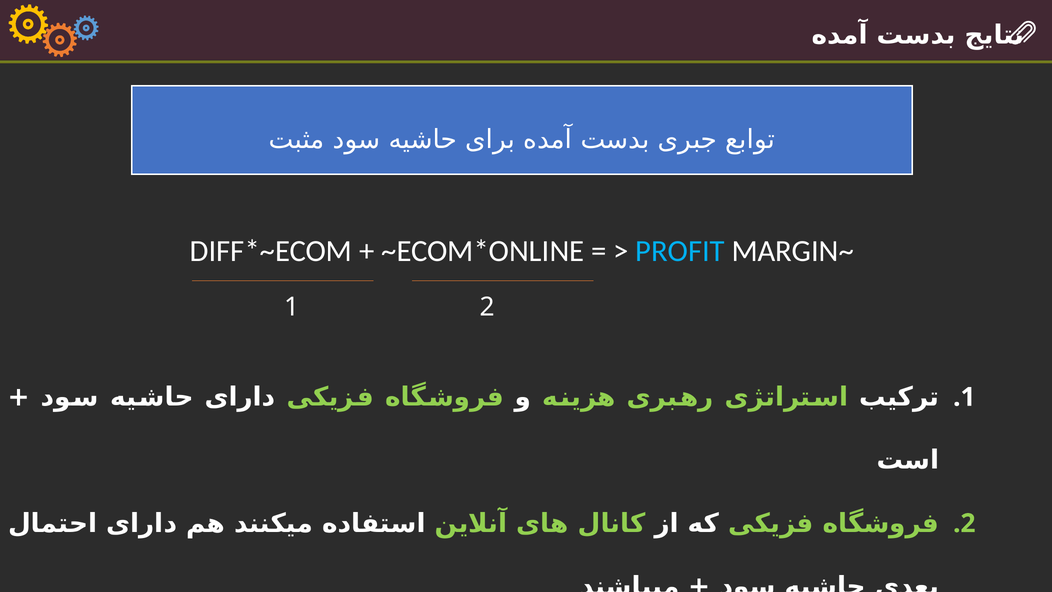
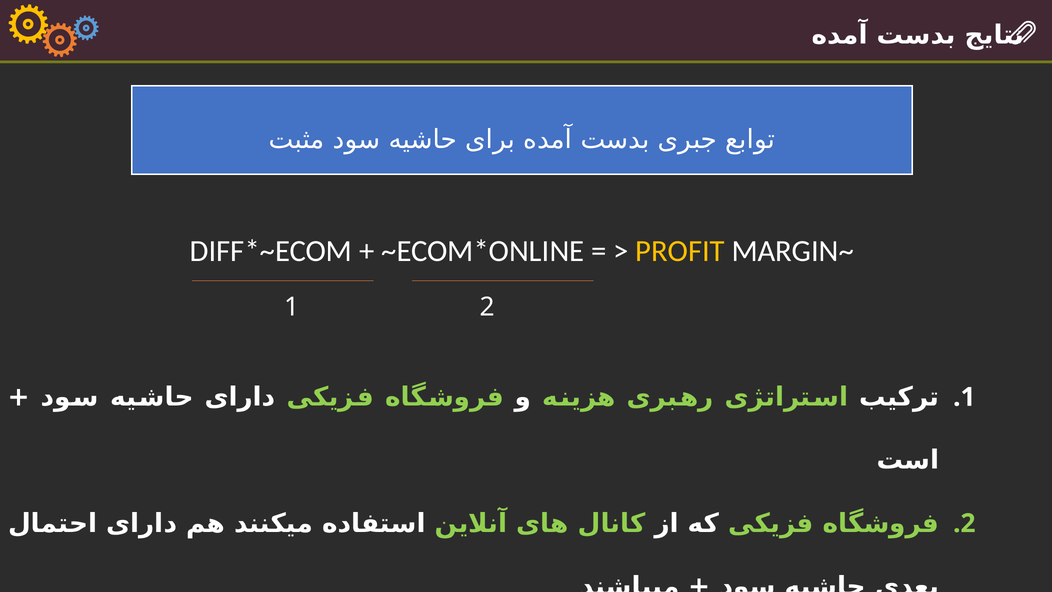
PROFIT colour: light blue -> yellow
